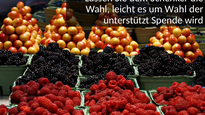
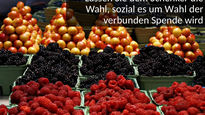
leicht: leicht -> sozial
unterstützt: unterstützt -> verbunden
